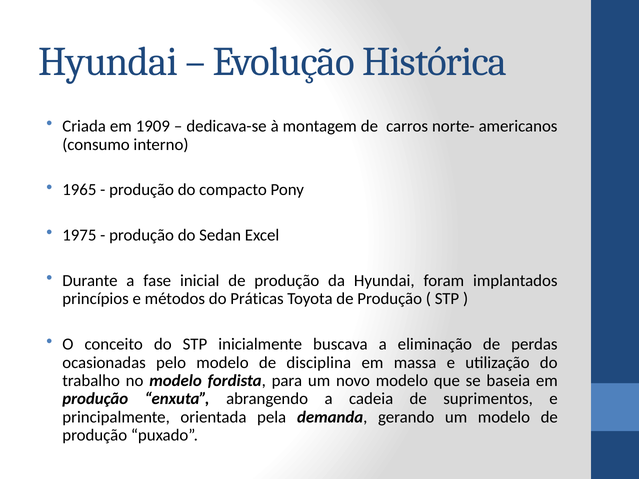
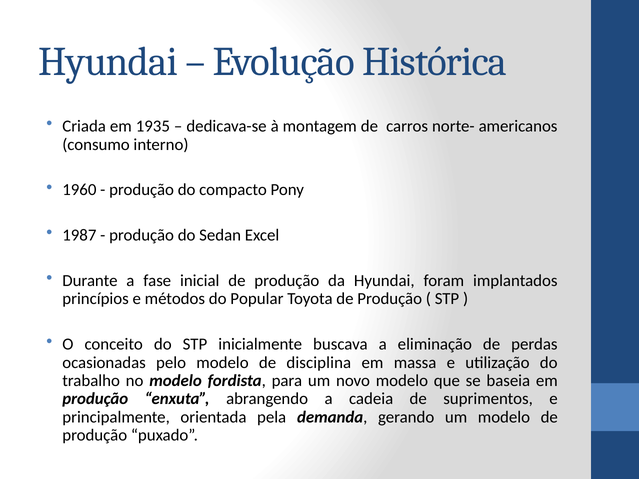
1909: 1909 -> 1935
1965: 1965 -> 1960
1975: 1975 -> 1987
Práticas: Práticas -> Popular
